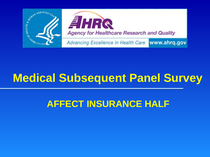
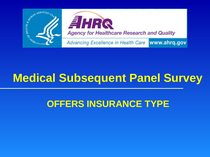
AFFECT: AFFECT -> OFFERS
HALF: HALF -> TYPE
